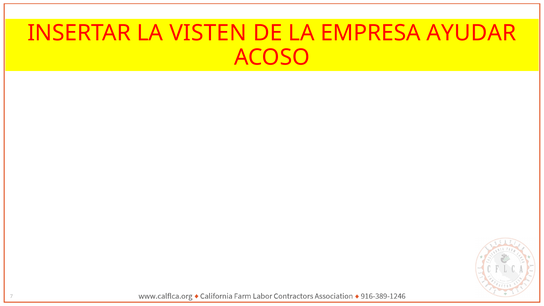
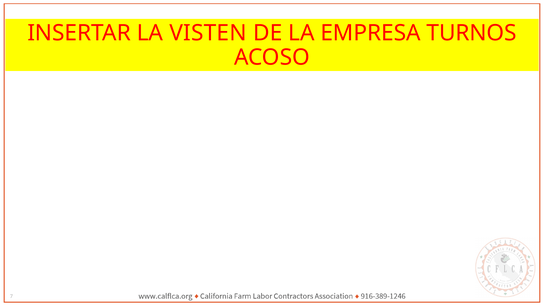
AYUDAR: AYUDAR -> TURNOS
